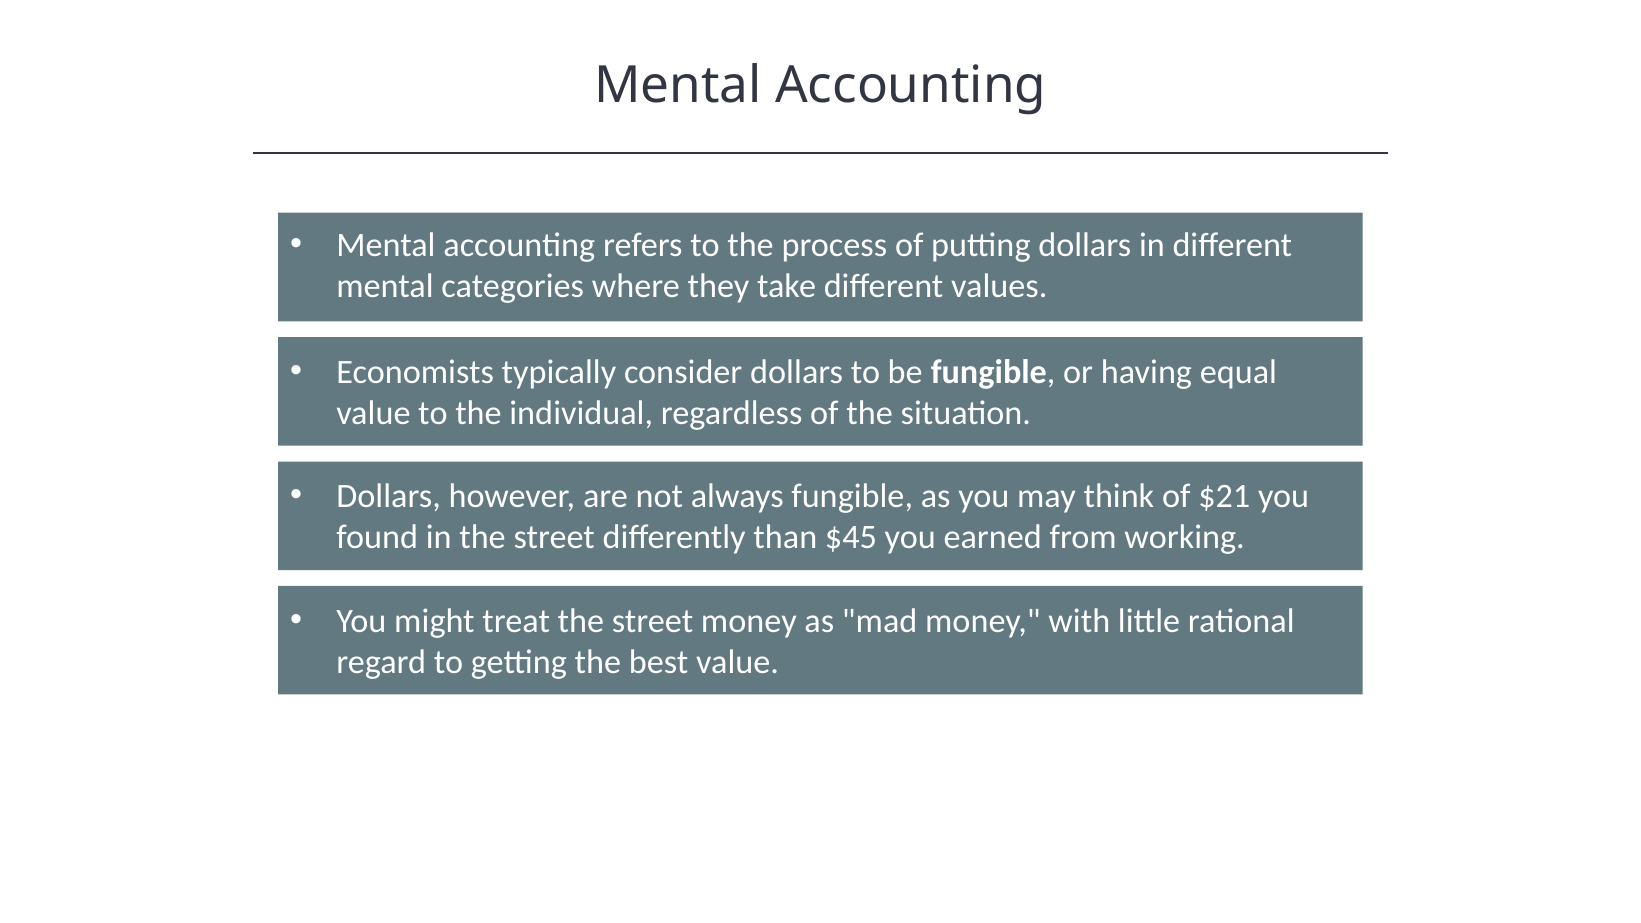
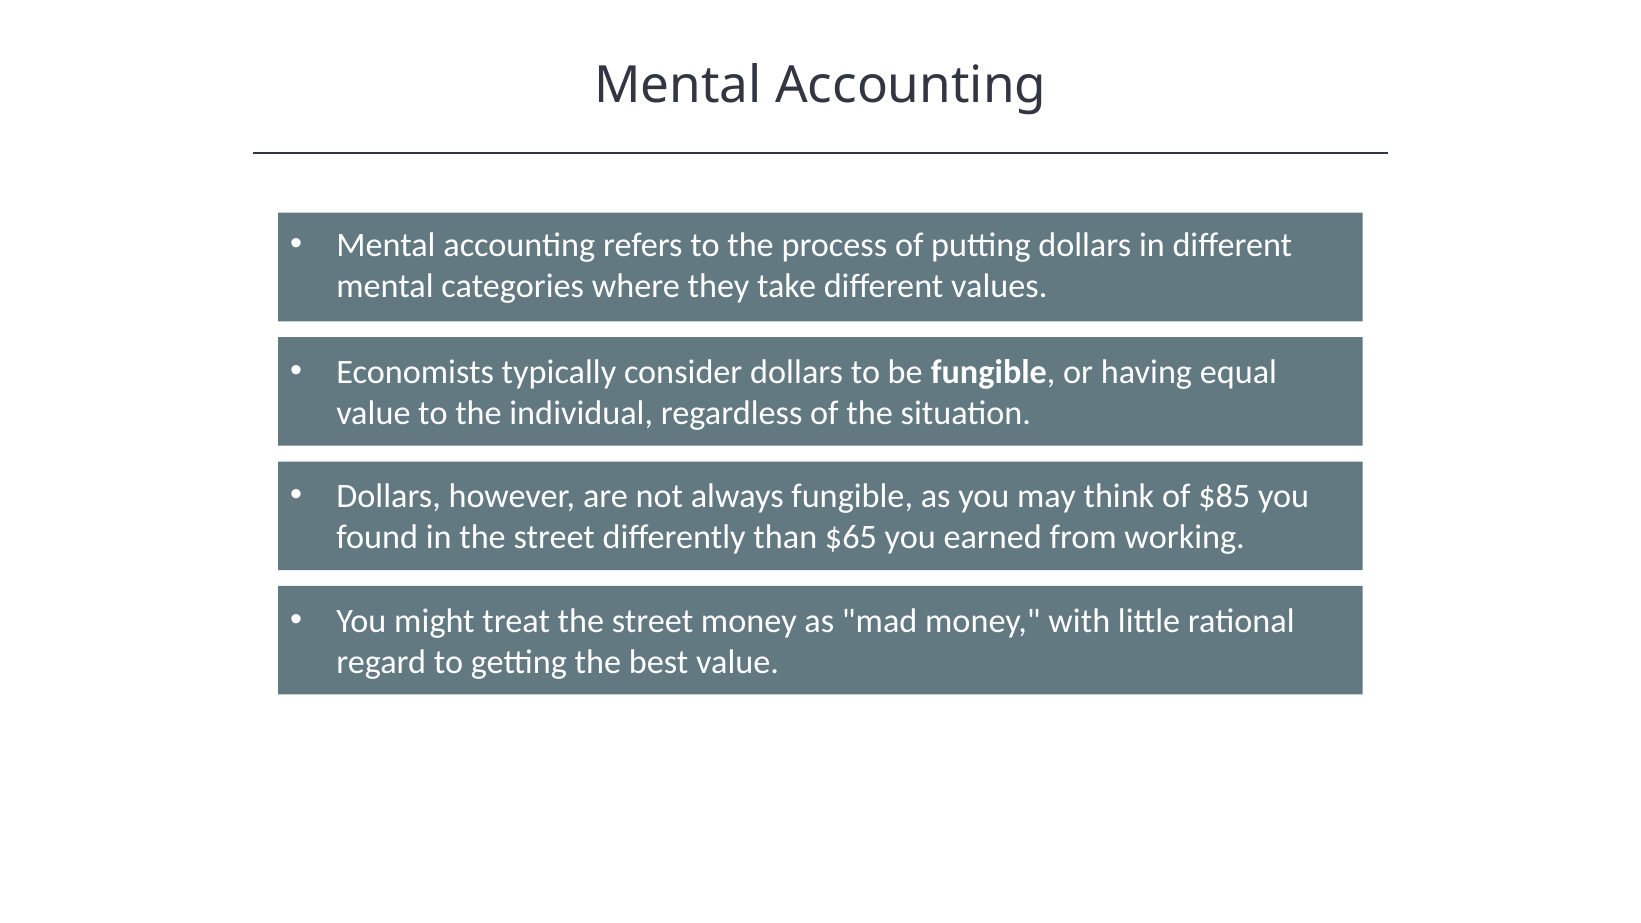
$21: $21 -> $85
$45: $45 -> $65
